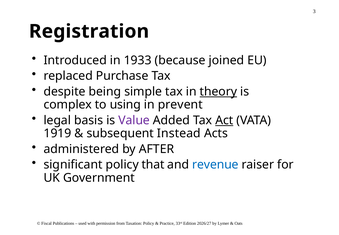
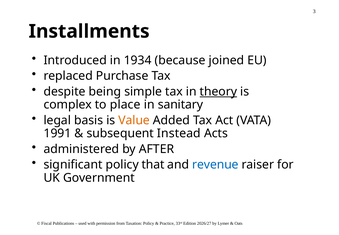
Registration: Registration -> Installments
1933: 1933 -> 1934
using: using -> place
prevent: prevent -> sanitary
Value colour: purple -> orange
Act underline: present -> none
1919: 1919 -> 1991
